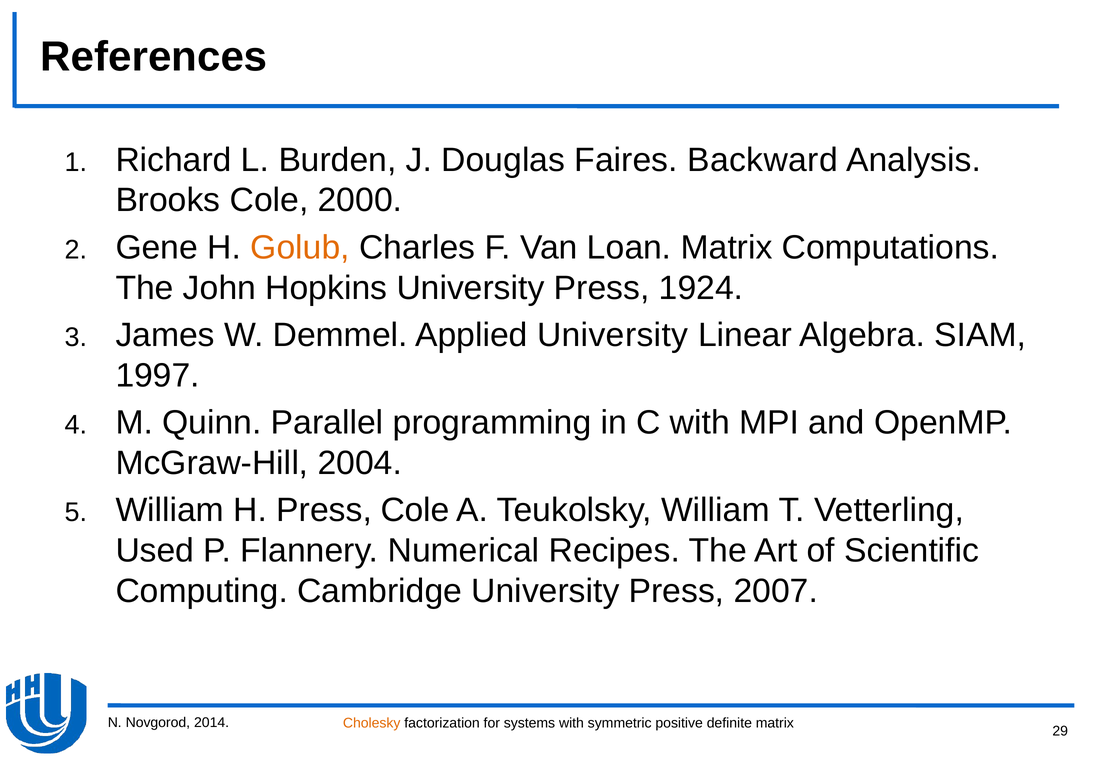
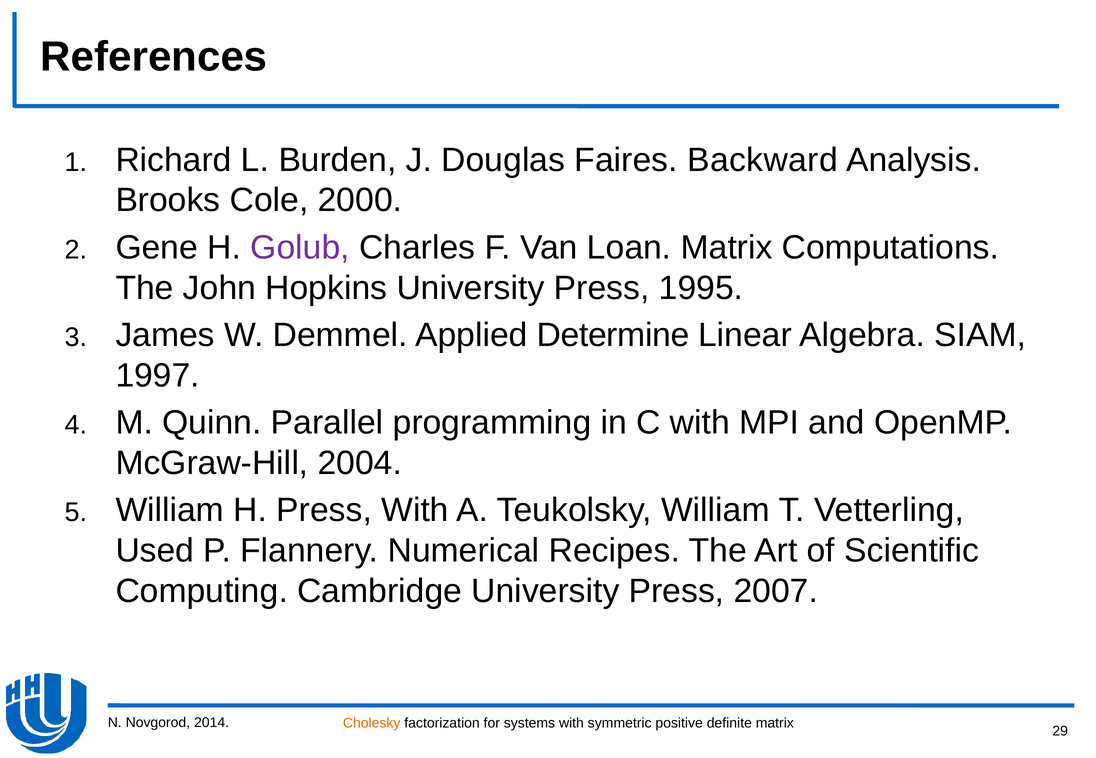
Golub colour: orange -> purple
1924: 1924 -> 1995
Applied University: University -> Determine
Press Cole: Cole -> With
